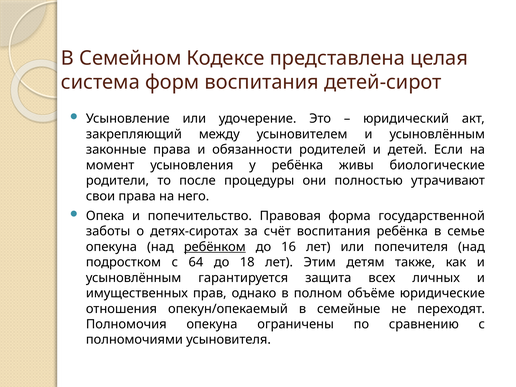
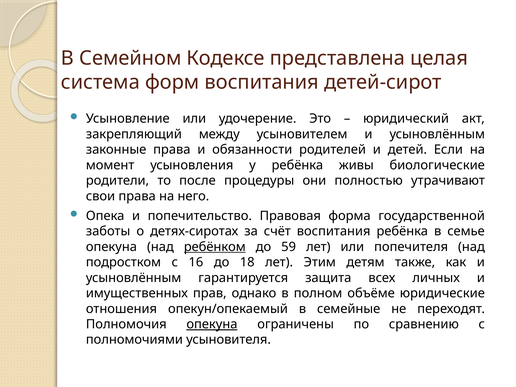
16: 16 -> 59
64: 64 -> 16
опекуна at (212, 324) underline: none -> present
